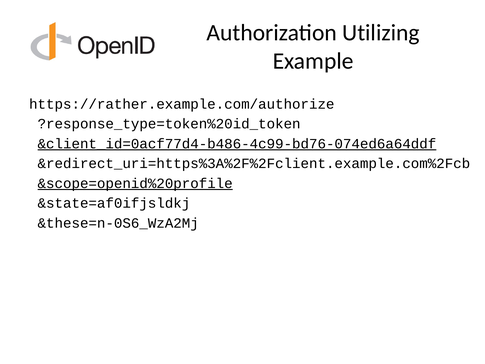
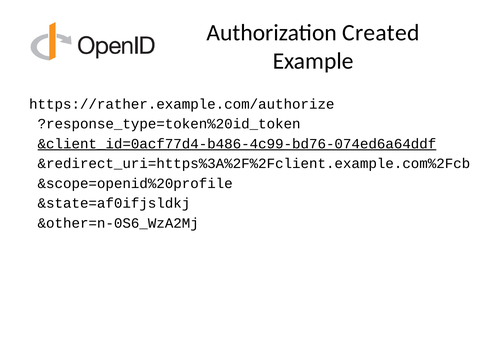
Utilizing: Utilizing -> Created
&scope=openid%20profile underline: present -> none
&these=n-0S6_WzA2Mj: &these=n-0S6_WzA2Mj -> &other=n-0S6_WzA2Mj
